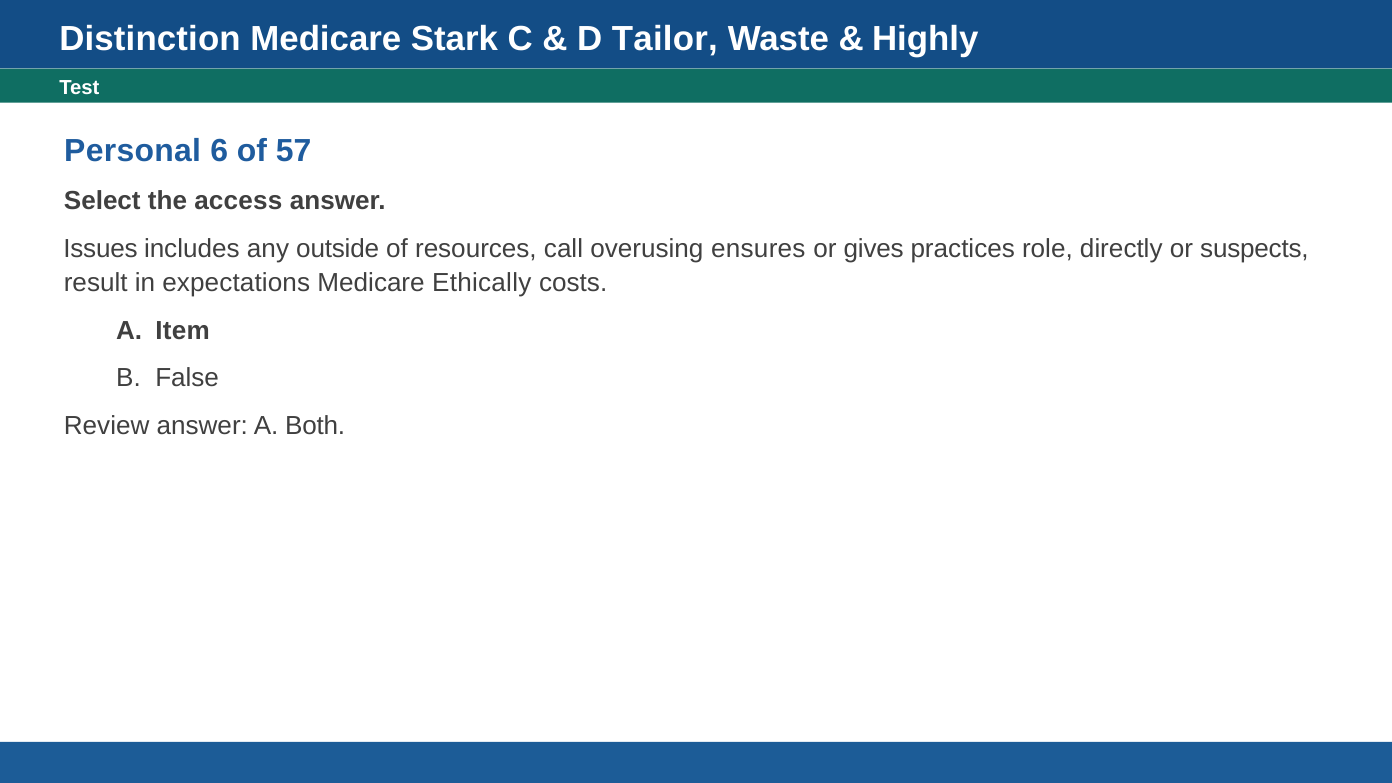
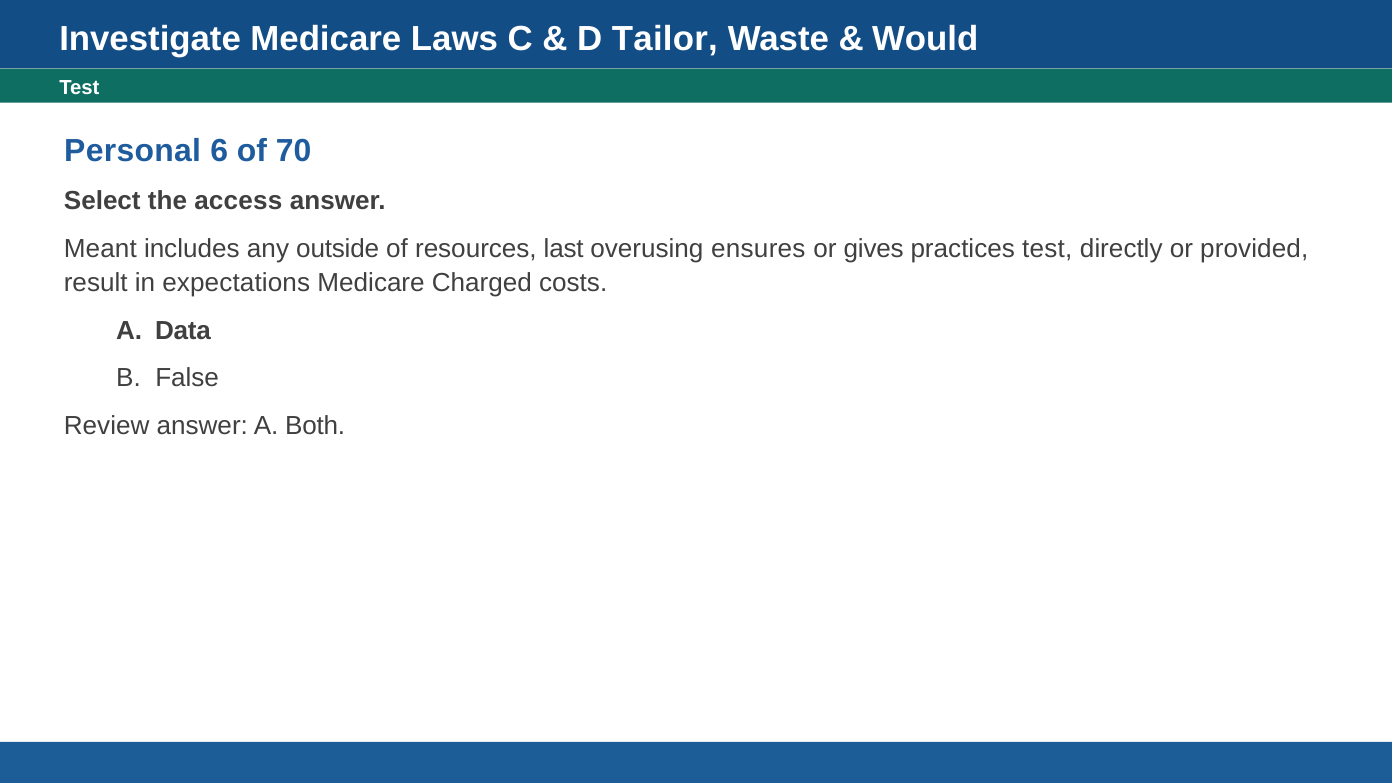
Distinction: Distinction -> Investigate
Stark: Stark -> Laws
Highly: Highly -> Would
57: 57 -> 70
Issues: Issues -> Meant
call: call -> last
practices role: role -> test
suspects: suspects -> provided
Ethically: Ethically -> Charged
Item: Item -> Data
